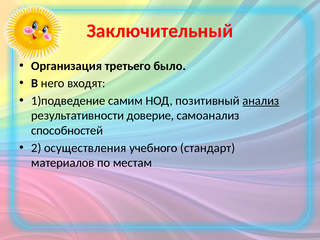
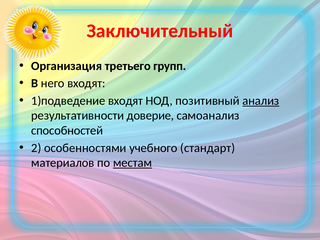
было: было -> групп
1)подведение самим: самим -> входят
осуществления: осуществления -> особенностями
местам underline: none -> present
